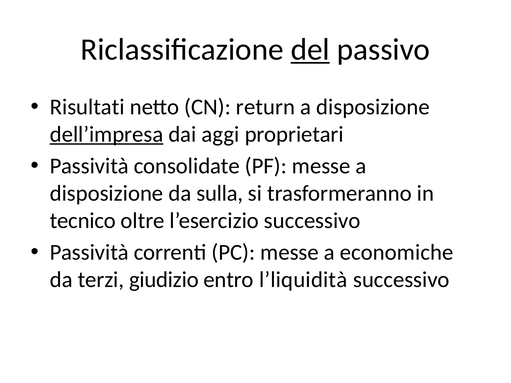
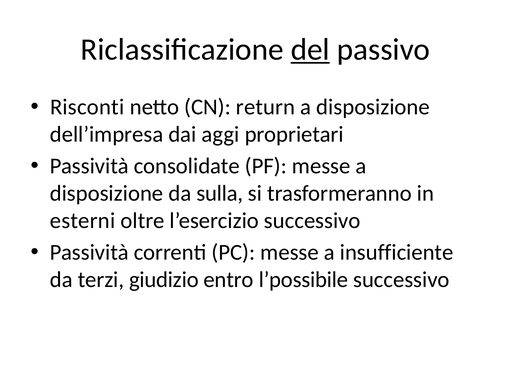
Risultati: Risultati -> Risconti
dell’impresa underline: present -> none
tecnico: tecnico -> esterni
economiche: economiche -> insufficiente
l’liquidità: l’liquidità -> l’possibile
